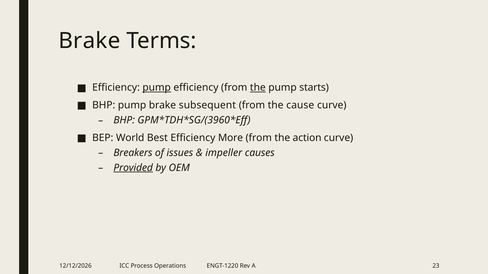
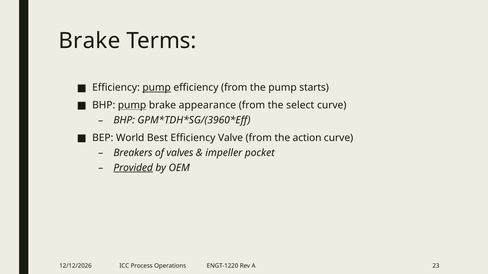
the at (258, 88) underline: present -> none
pump at (132, 105) underline: none -> present
subsequent: subsequent -> appearance
cause: cause -> select
More: More -> Valve
issues: issues -> valves
causes: causes -> pocket
